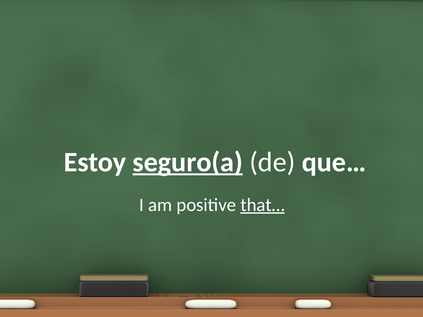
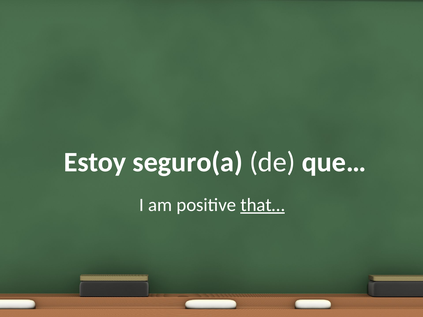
seguro(a underline: present -> none
